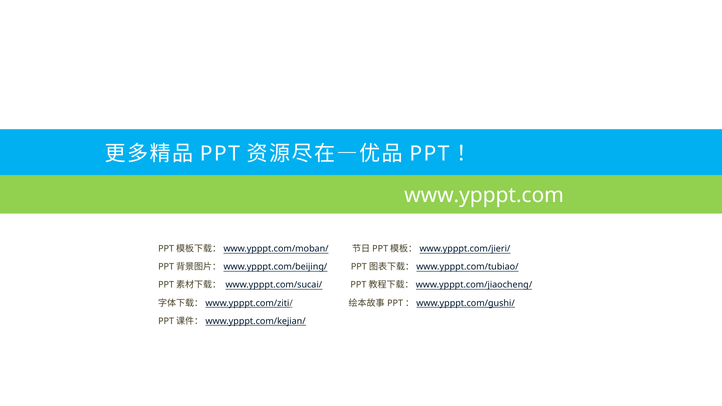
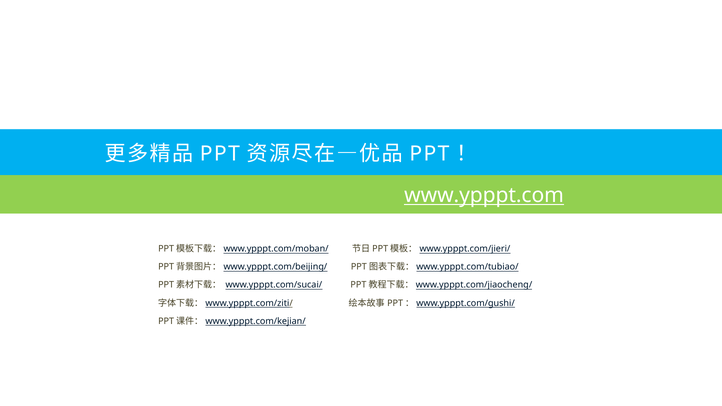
www.ypppt.com underline: none -> present
